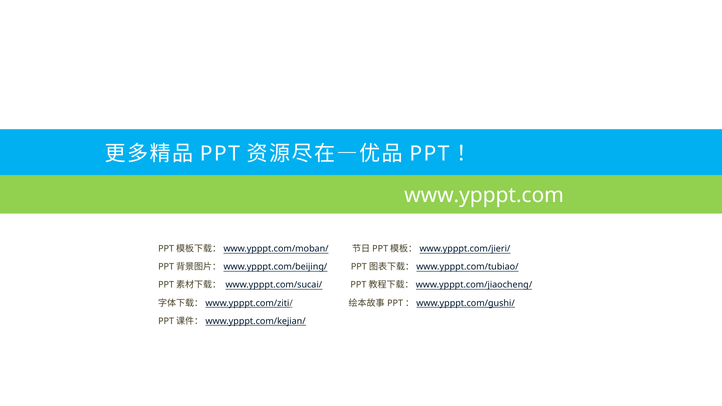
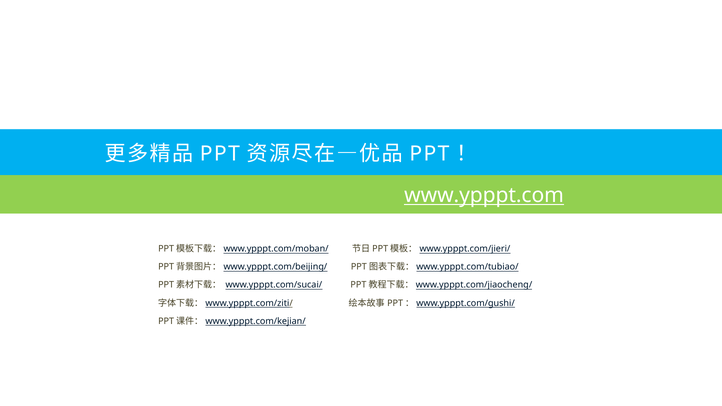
www.ypppt.com underline: none -> present
